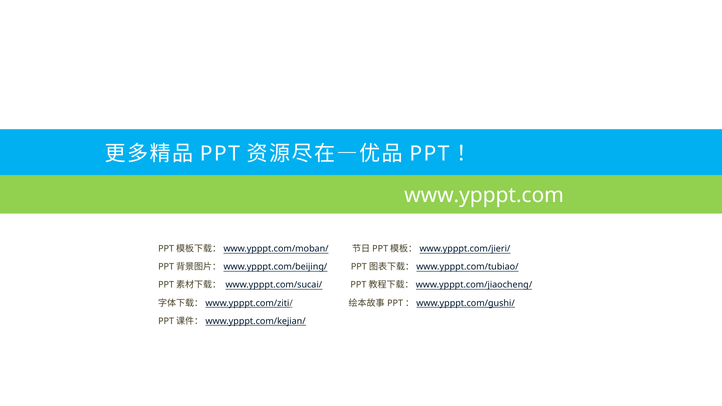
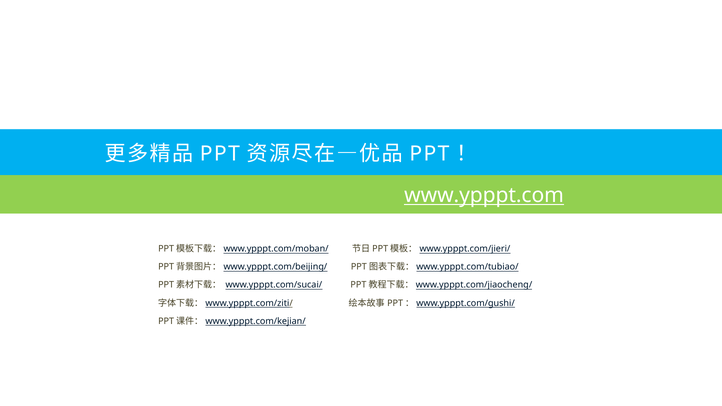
www.ypppt.com underline: none -> present
